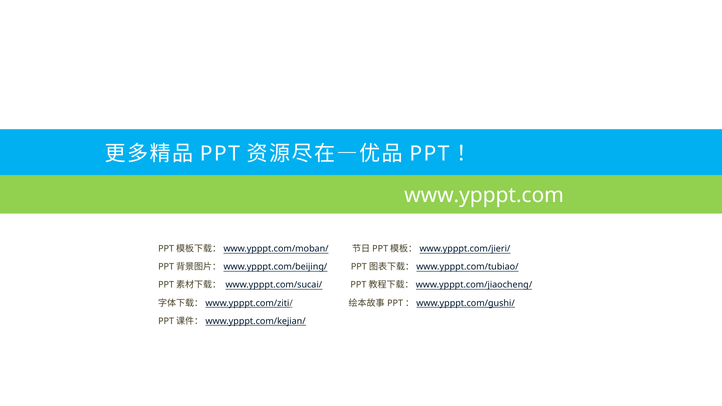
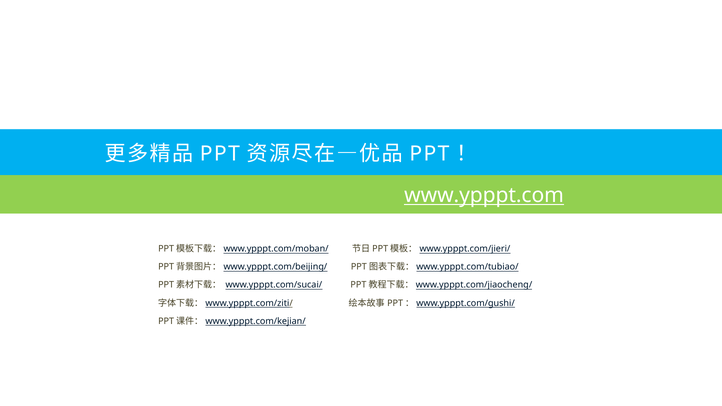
www.ypppt.com underline: none -> present
